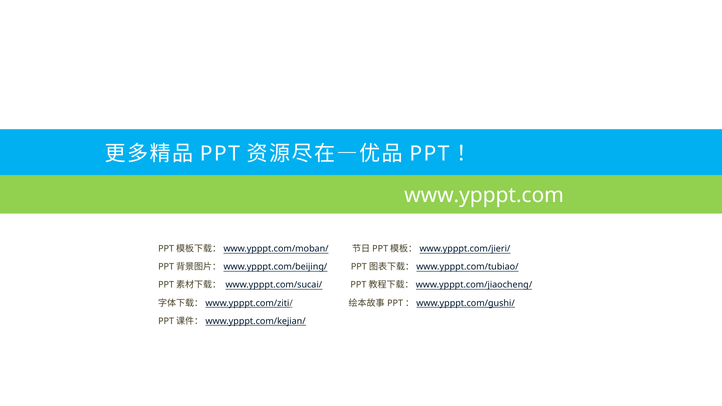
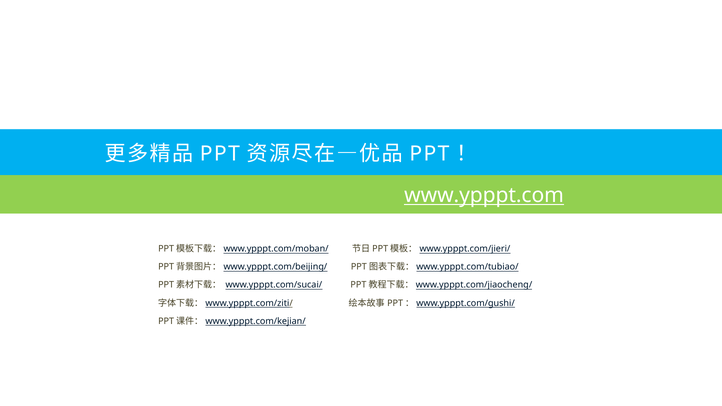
www.ypppt.com underline: none -> present
